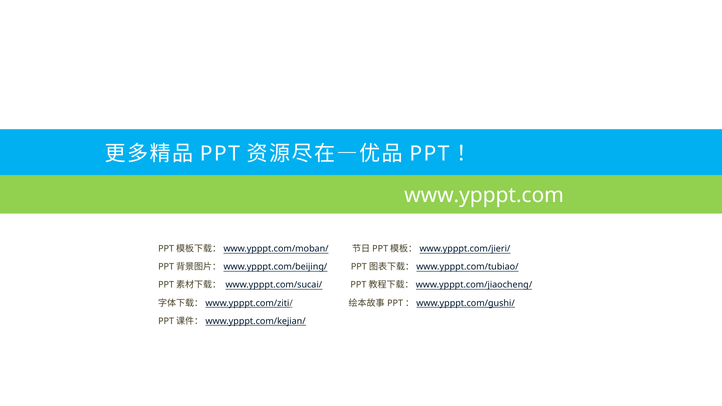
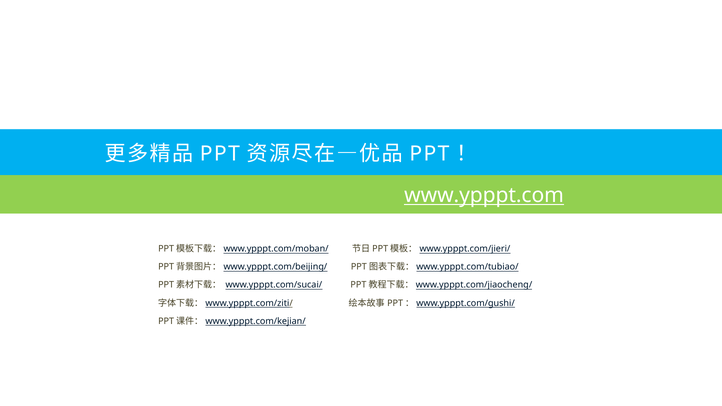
www.ypppt.com underline: none -> present
